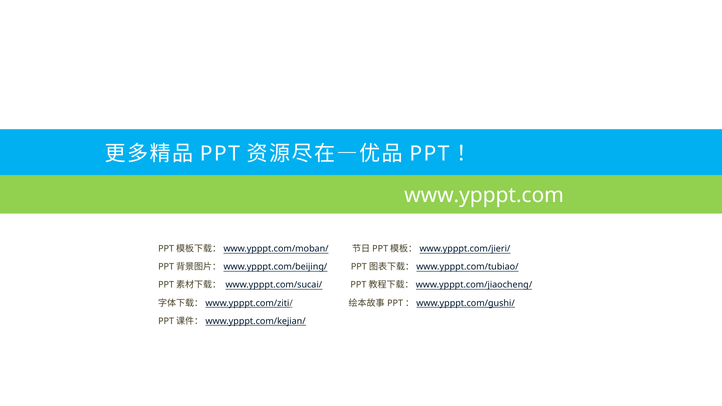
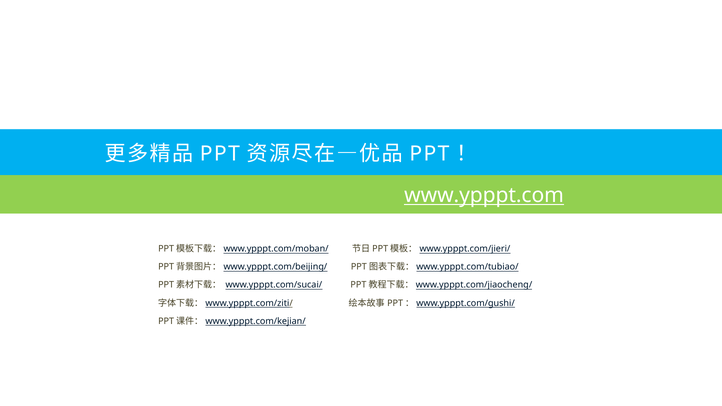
www.ypppt.com underline: none -> present
